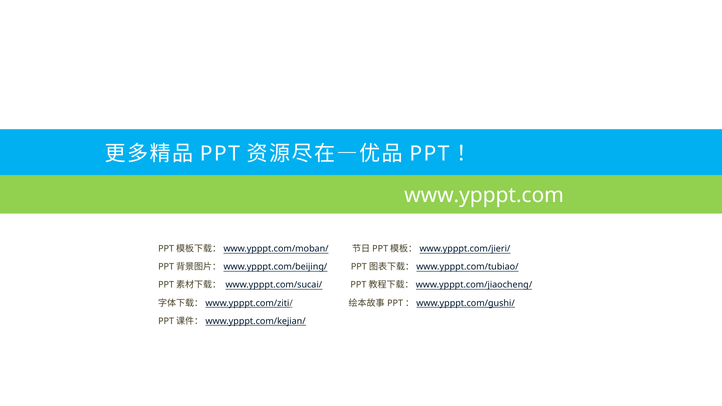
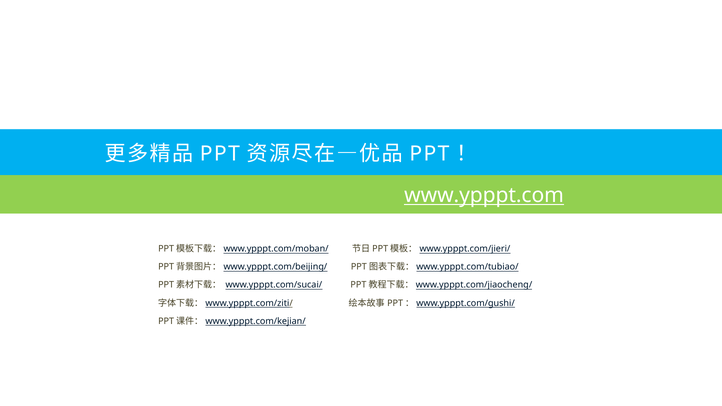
www.ypppt.com underline: none -> present
